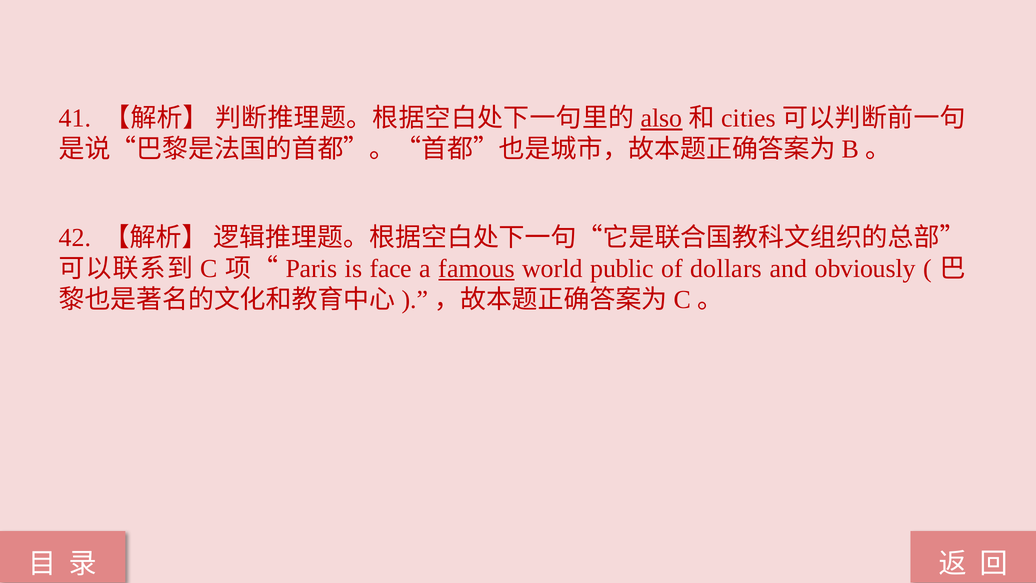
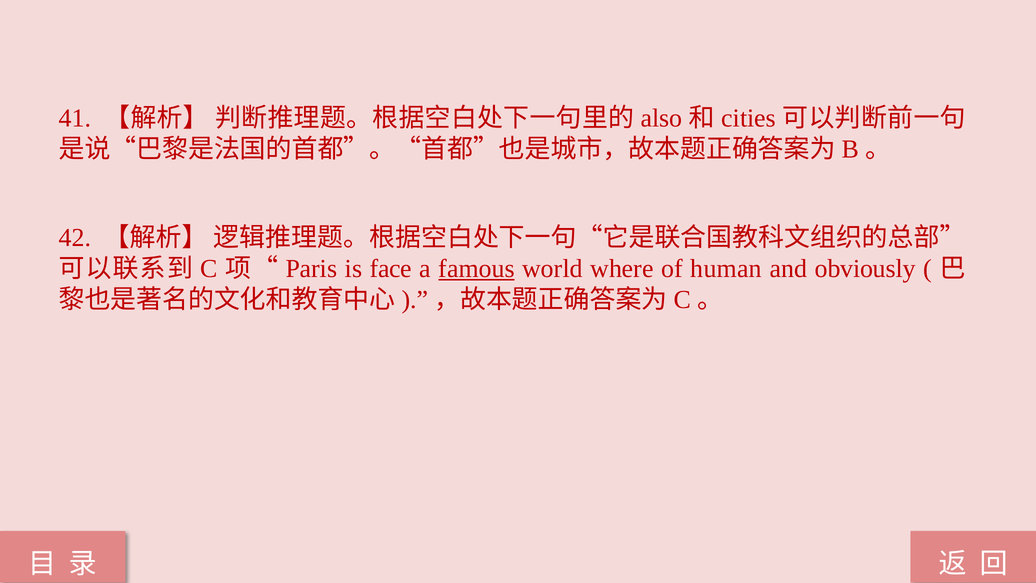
also underline: present -> none
public: public -> where
dollars: dollars -> human
